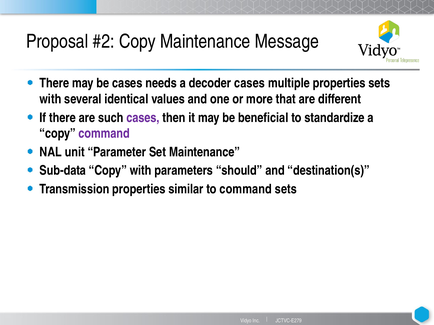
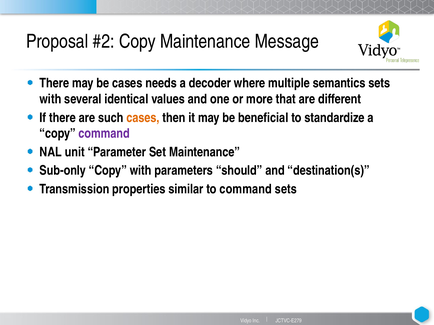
decoder cases: cases -> where
multiple properties: properties -> semantics
cases at (143, 118) colour: purple -> orange
Sub-data: Sub-data -> Sub-only
